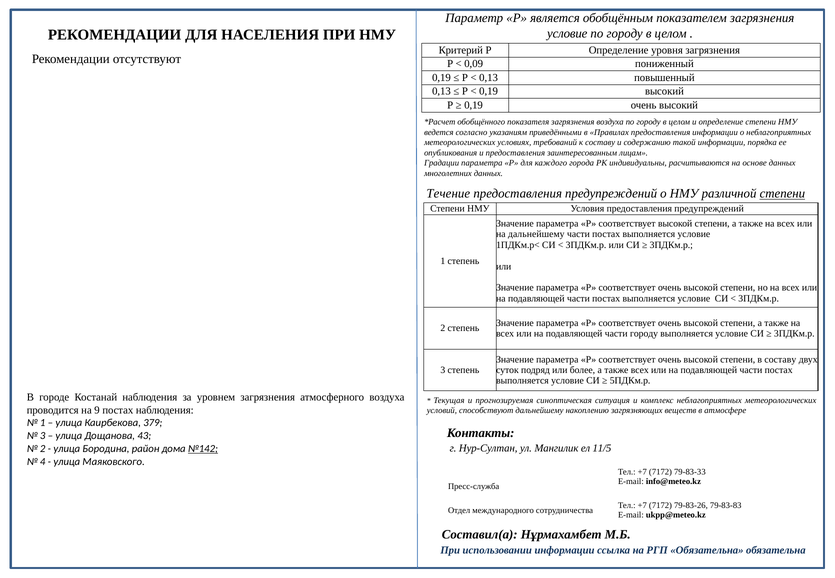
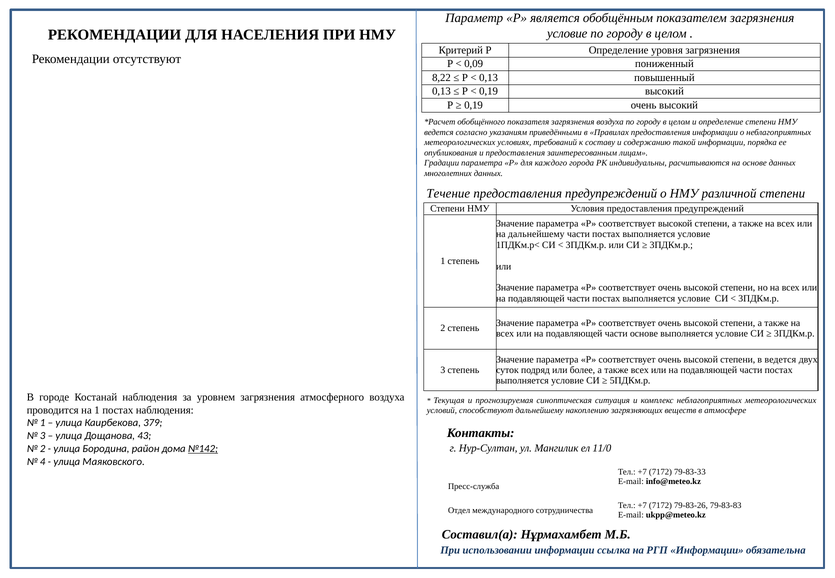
0,19 at (441, 78): 0,19 -> 8,22
степени at (782, 194) underline: present -> none
части городу: городу -> основе
в составу: составу -> ведется
на 9: 9 -> 1
11/5: 11/5 -> 11/0
РГП Обязательна: Обязательна -> Информации
